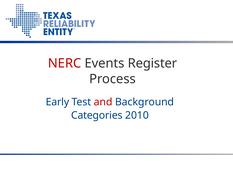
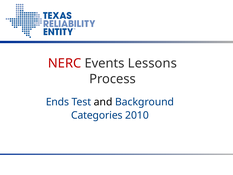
Register: Register -> Lessons
Early: Early -> Ends
and colour: red -> black
